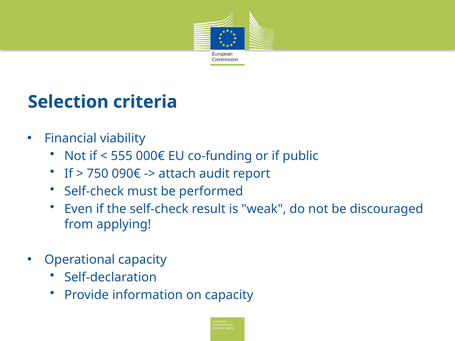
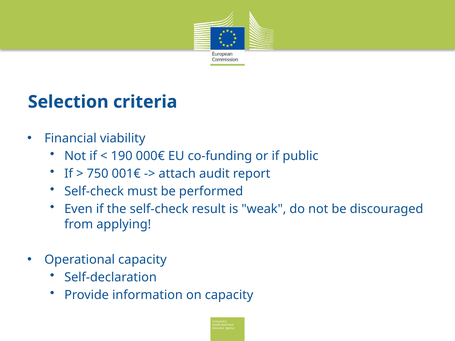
555: 555 -> 190
090€: 090€ -> 001€
